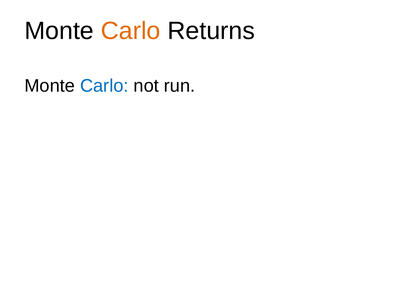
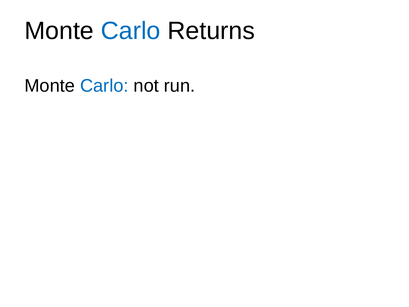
Carlo at (131, 31) colour: orange -> blue
